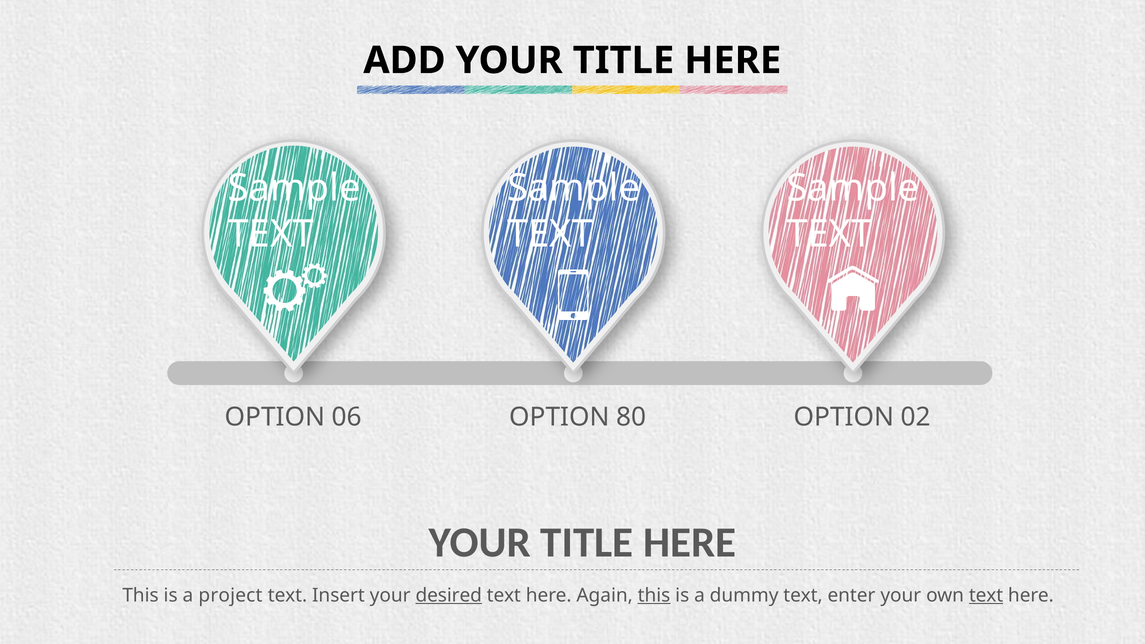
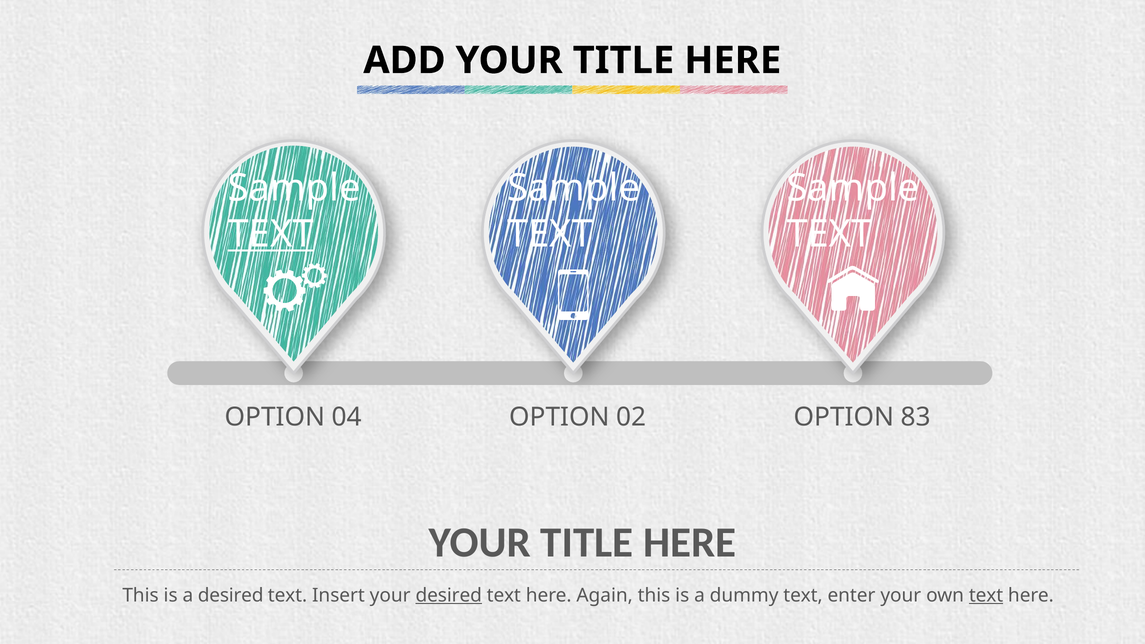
TEXT at (271, 234) underline: none -> present
06: 06 -> 04
80: 80 -> 02
02: 02 -> 83
a project: project -> desired
this at (654, 595) underline: present -> none
